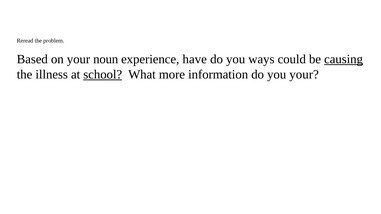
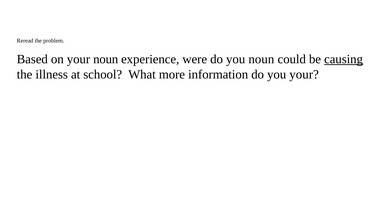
have: have -> were
you ways: ways -> noun
school underline: present -> none
